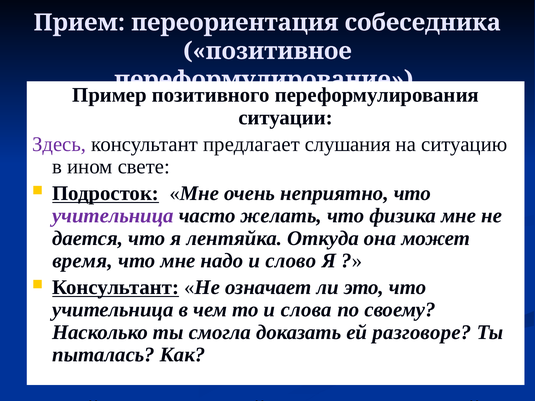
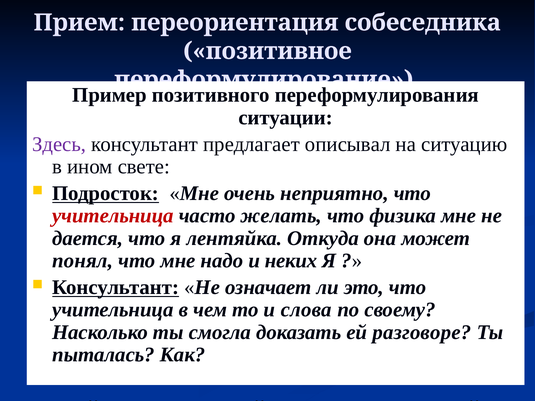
слушания: слушания -> описывал
учительница at (113, 216) colour: purple -> red
время: время -> понял
слово: слово -> неких
